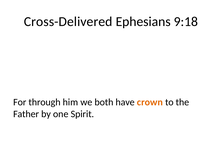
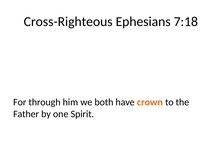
Cross-Delivered: Cross-Delivered -> Cross-Righteous
9:18: 9:18 -> 7:18
